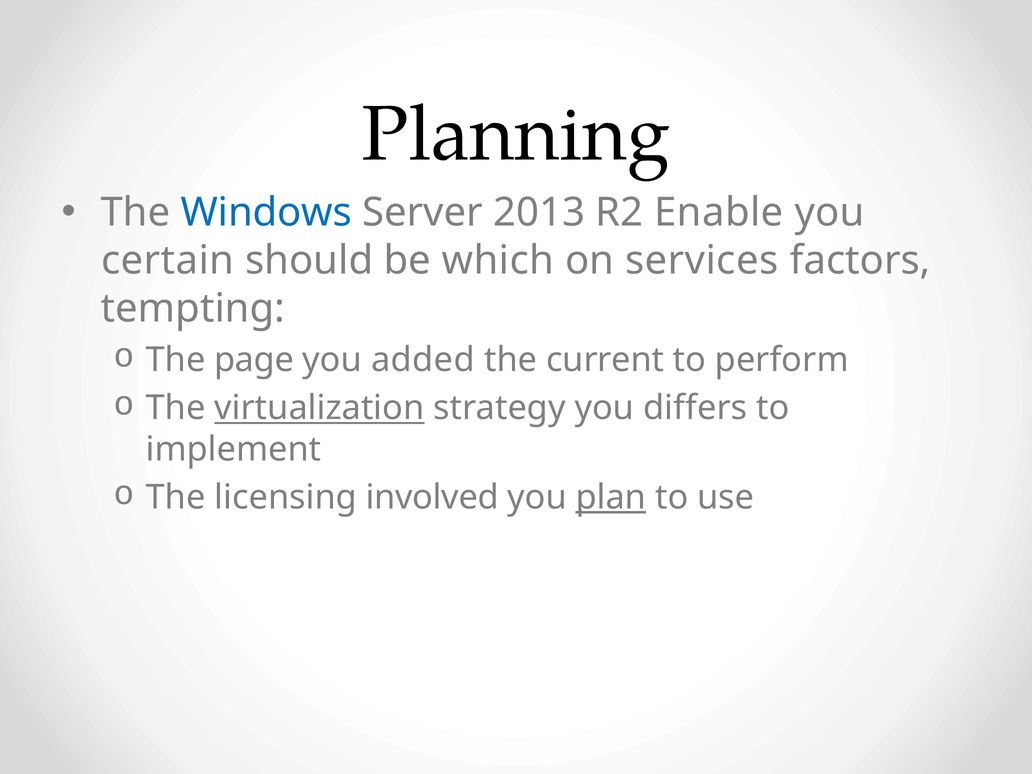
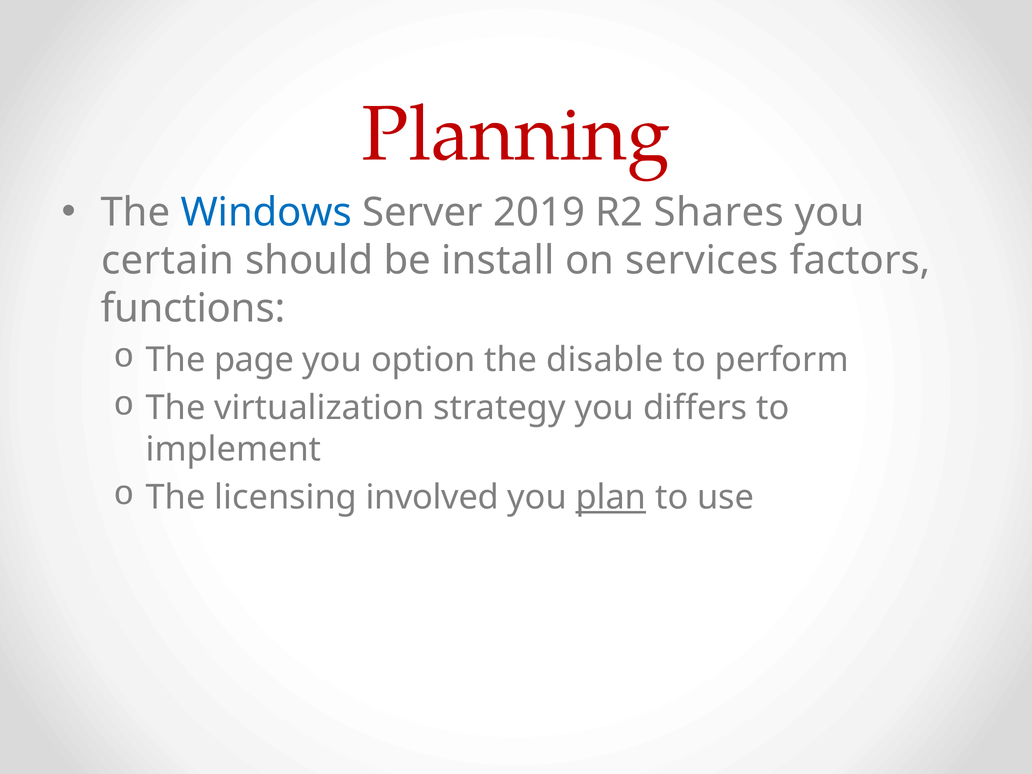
Planning colour: black -> red
2013: 2013 -> 2019
Enable: Enable -> Shares
which: which -> install
tempting: tempting -> functions
added: added -> option
current: current -> disable
virtualization underline: present -> none
